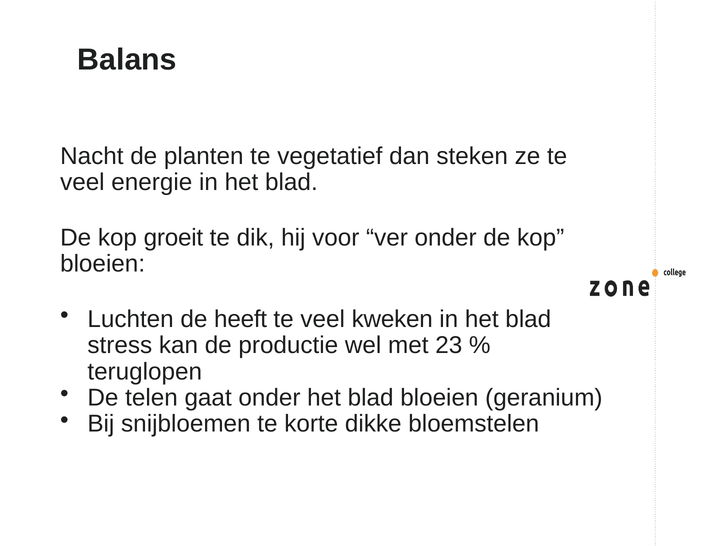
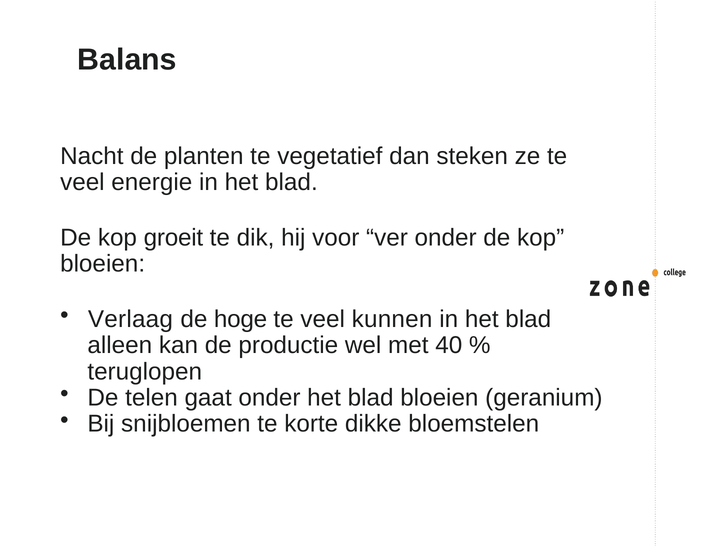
Luchten: Luchten -> Verlaag
heeft: heeft -> hoge
kweken: kweken -> kunnen
stress: stress -> alleen
23: 23 -> 40
